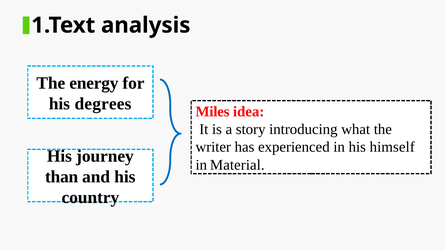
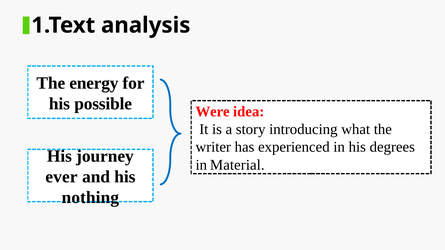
degrees: degrees -> possible
Miles: Miles -> Were
himself: himself -> degrees
than: than -> ever
country: country -> nothing
